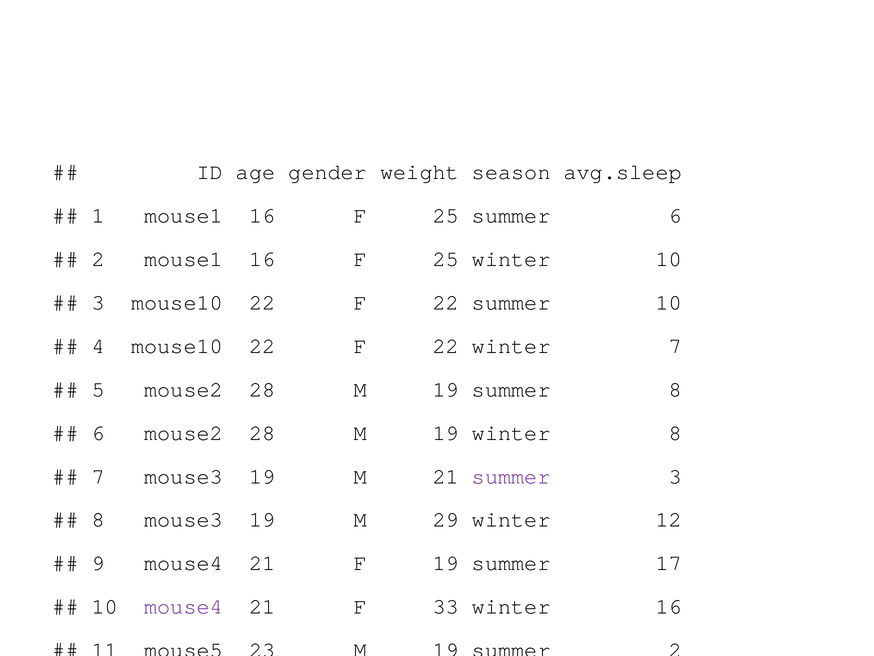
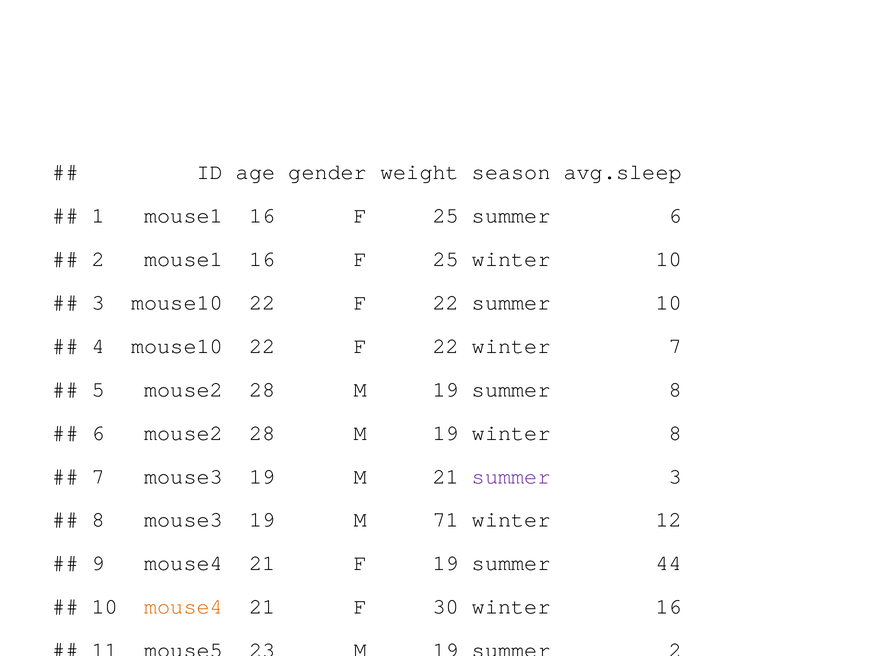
29: 29 -> 71
summer 17: 17 -> 44
mouse4 at (184, 606) colour: purple -> orange
33: 33 -> 30
